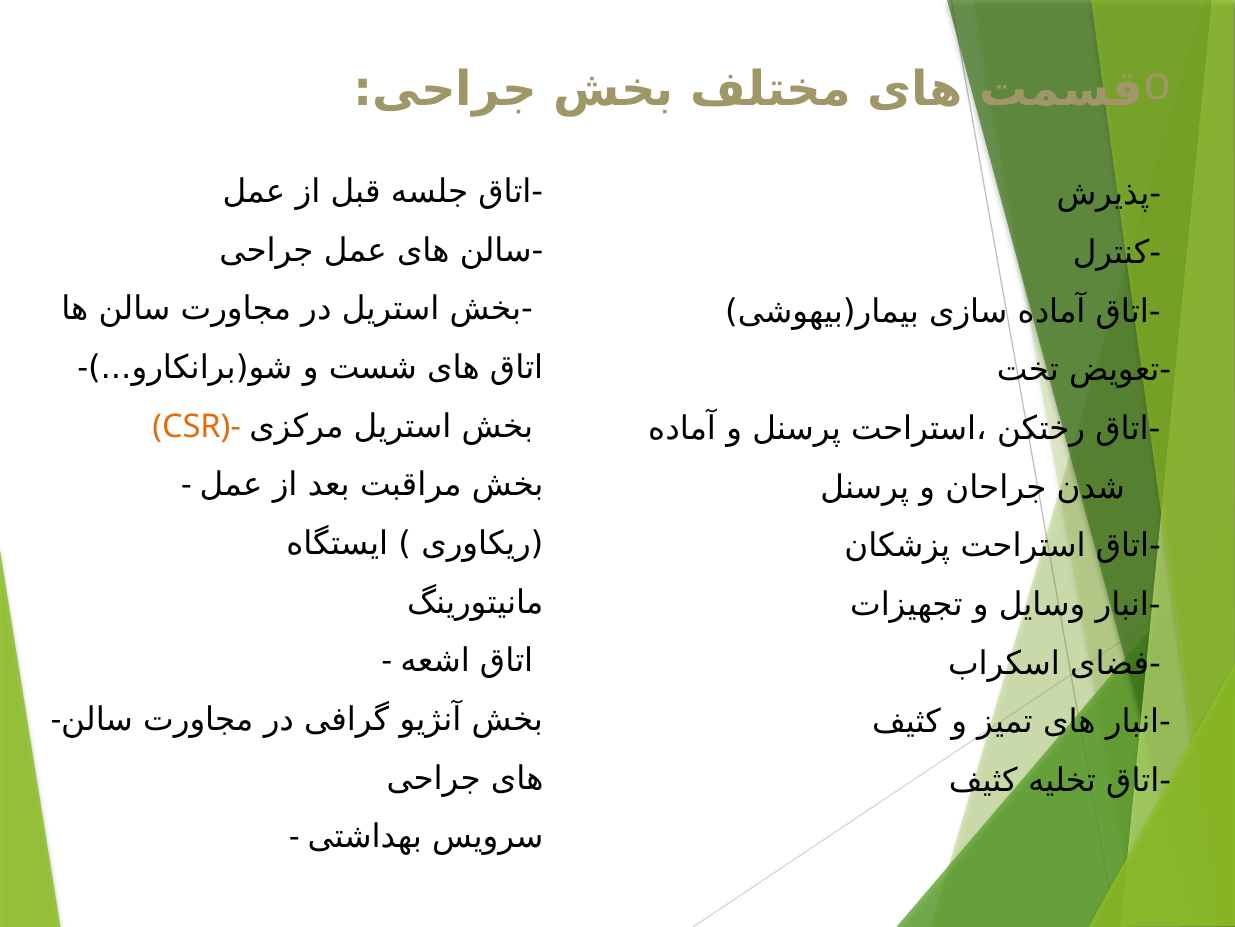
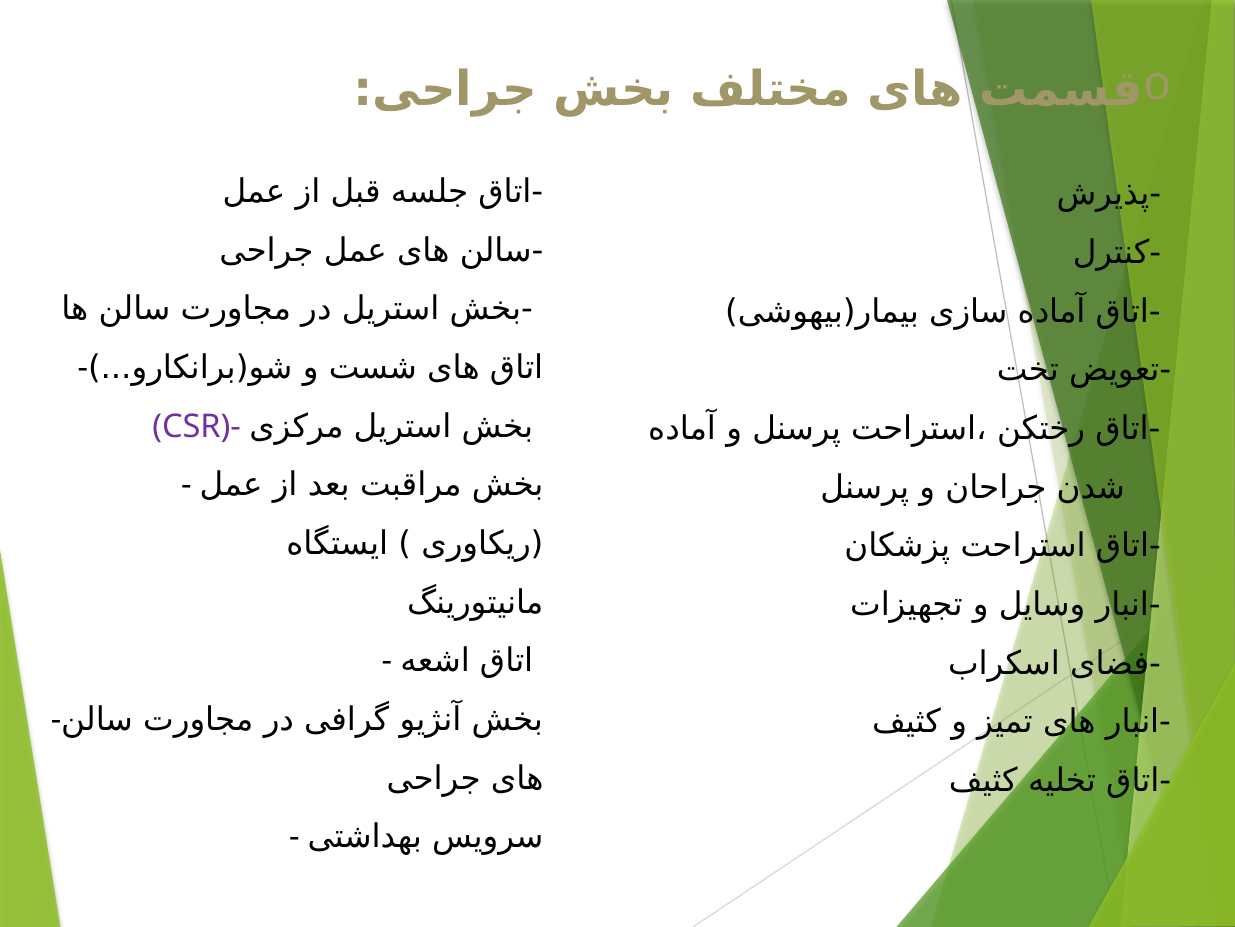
CSR)- colour: orange -> purple
